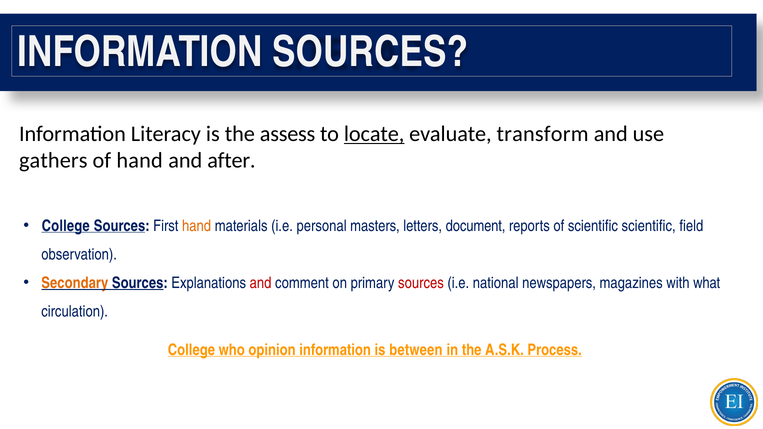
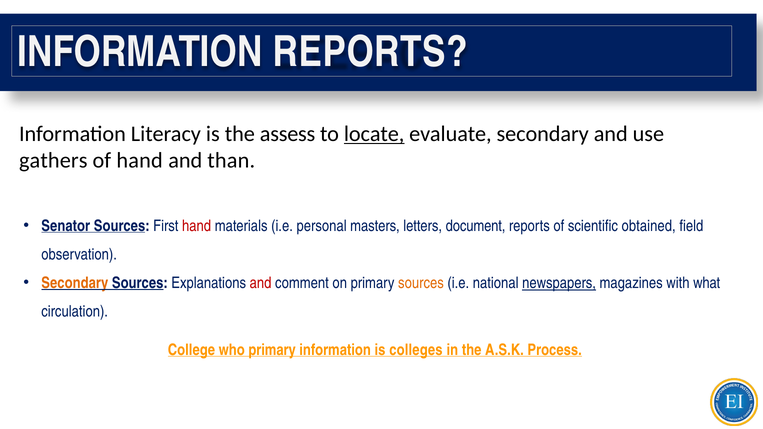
INFORMATION SOURCES: SOURCES -> REPORTS
evaluate transform: transform -> secondary
after: after -> than
College at (66, 226): College -> Senator
hand at (197, 226) colour: orange -> red
scientific scientific: scientific -> obtained
sources at (421, 283) colour: red -> orange
newspapers underline: none -> present
who opinion: opinion -> primary
between: between -> colleges
